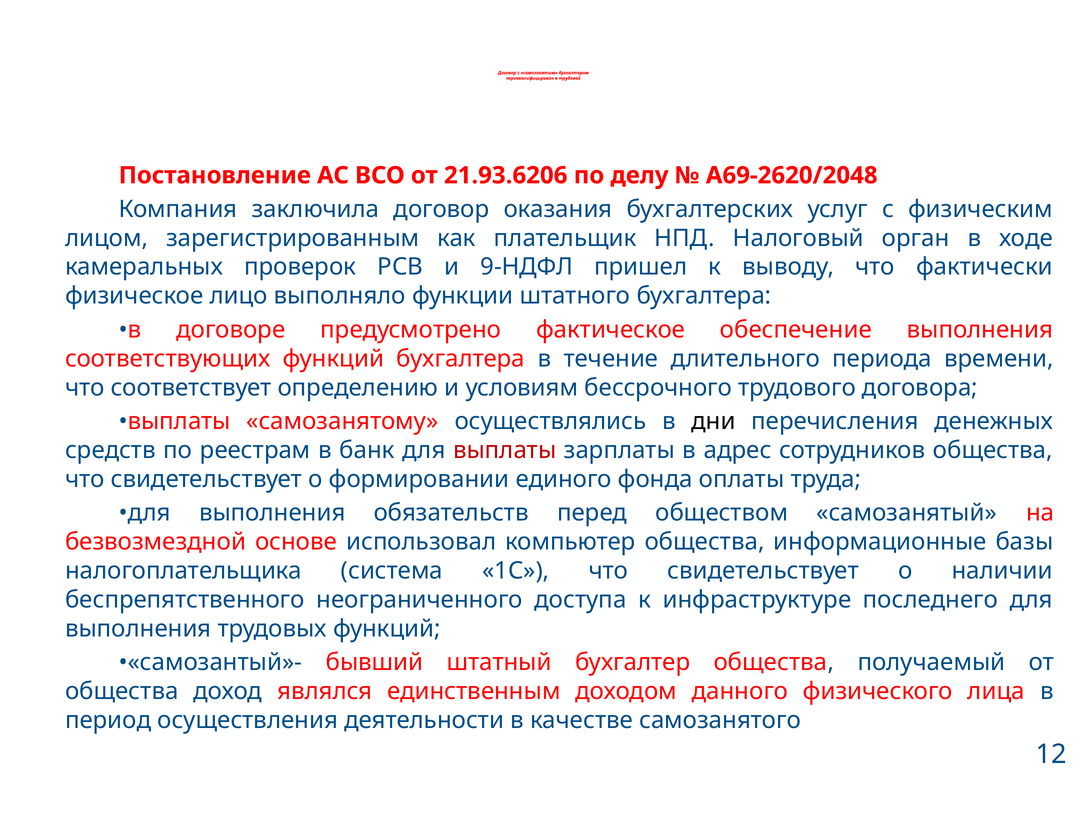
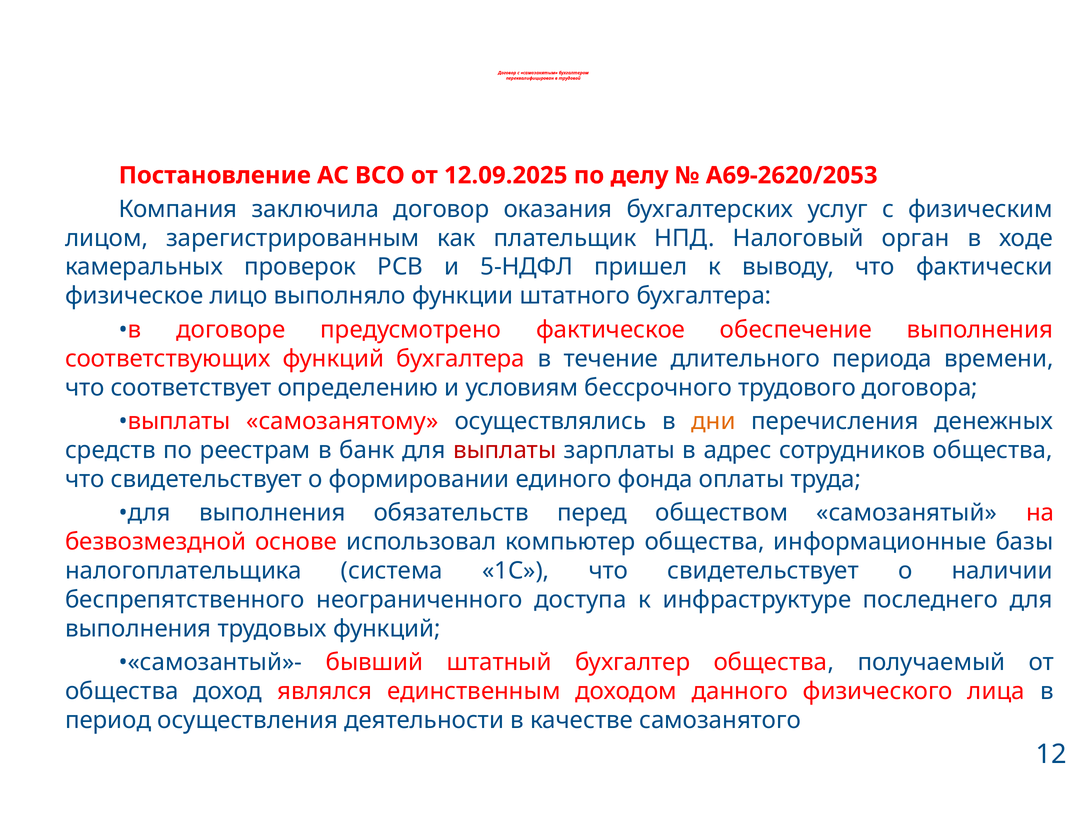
21.93.6206: 21.93.6206 -> 12.09.2025
А69-2620/2048: А69-2620/2048 -> А69-2620/2053
9-НДФЛ: 9-НДФЛ -> 5-НДФЛ
дни colour: black -> orange
